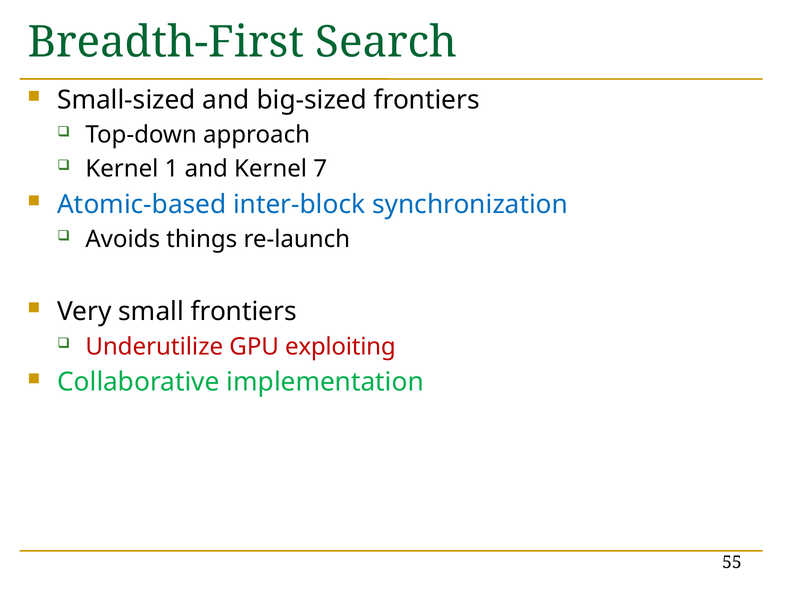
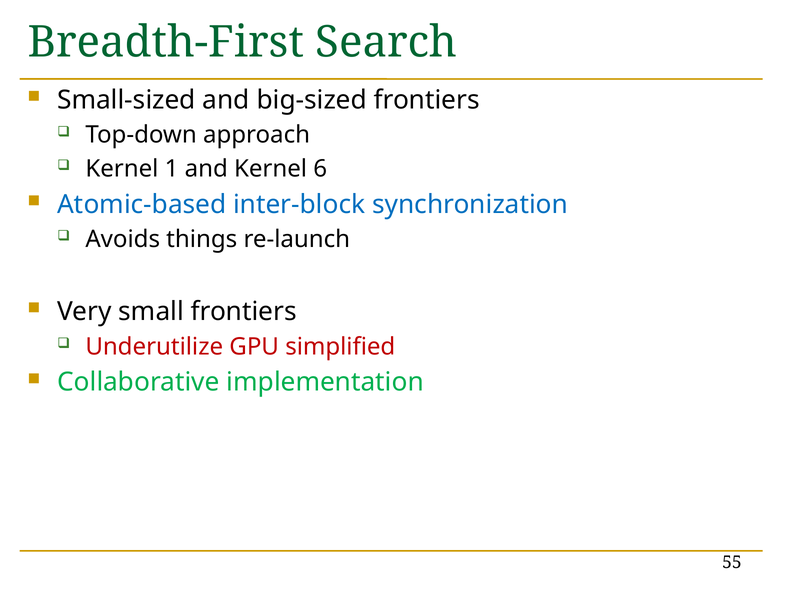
7: 7 -> 6
exploiting: exploiting -> simplified
